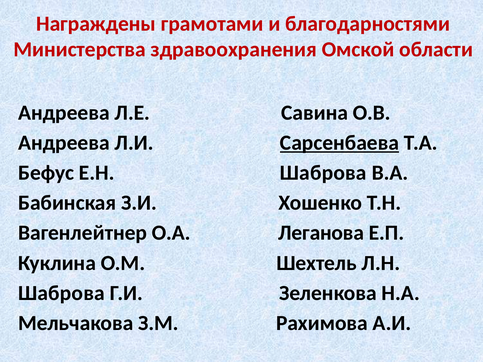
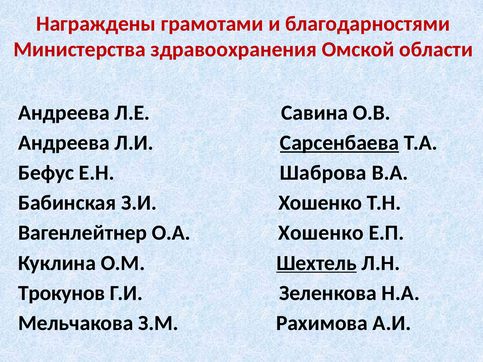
О.А Леганова: Леганова -> Хошенко
Шехтель underline: none -> present
Шаброва at (61, 293): Шаброва -> Трокунов
